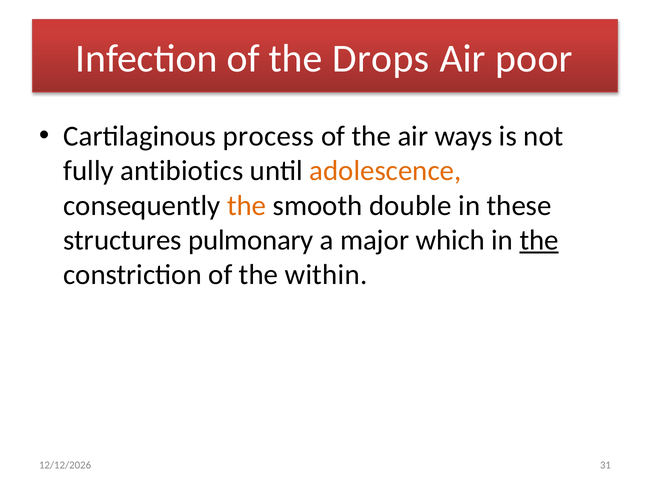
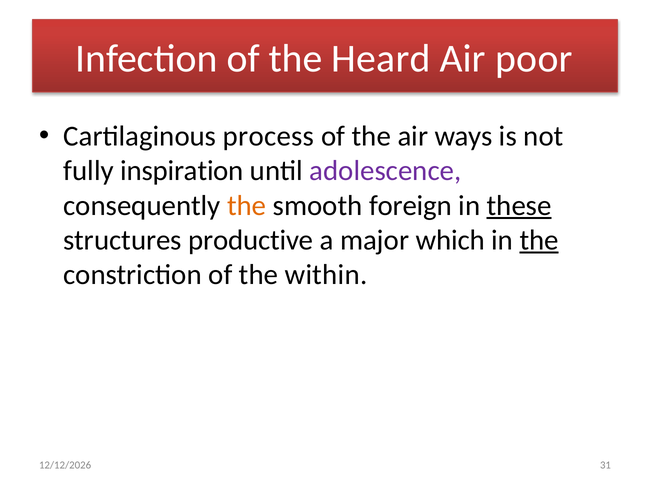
Drops: Drops -> Heard
antibiotics: antibiotics -> inspiration
adolescence colour: orange -> purple
double: double -> foreign
these underline: none -> present
pulmonary: pulmonary -> productive
